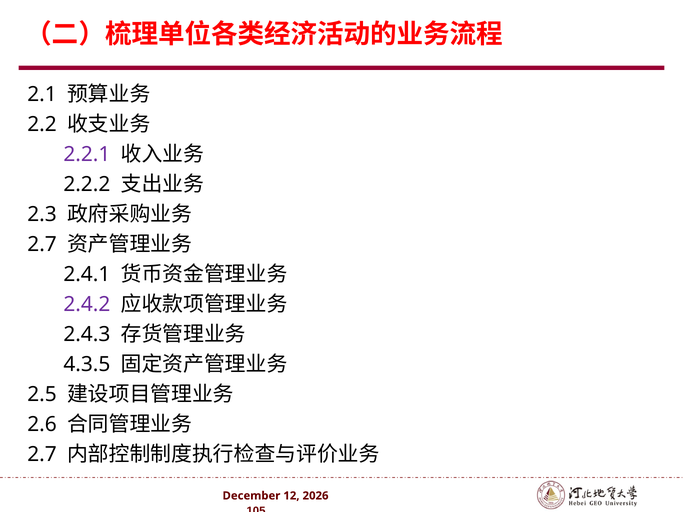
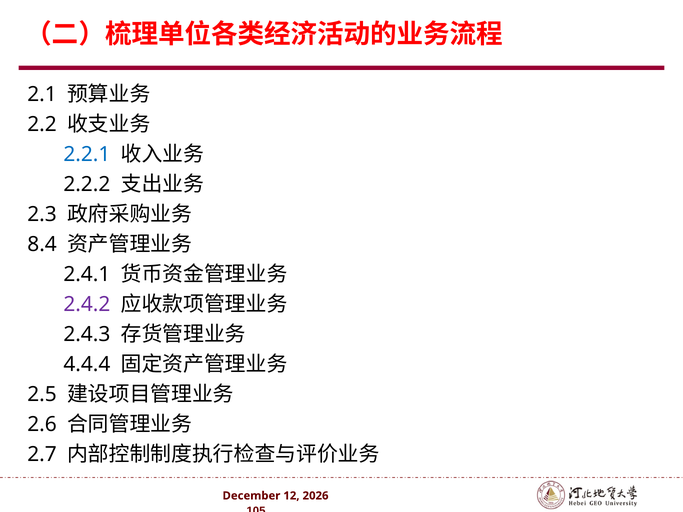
2.2.1 colour: purple -> blue
2.7 at (42, 245): 2.7 -> 8.4
4.3.5: 4.3.5 -> 4.4.4
